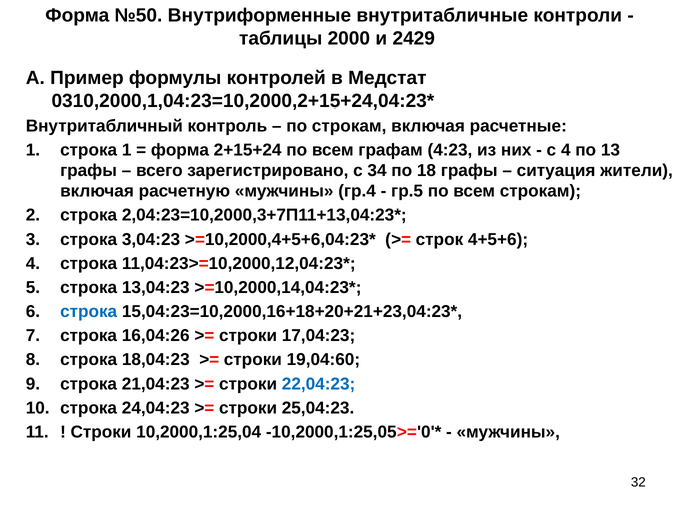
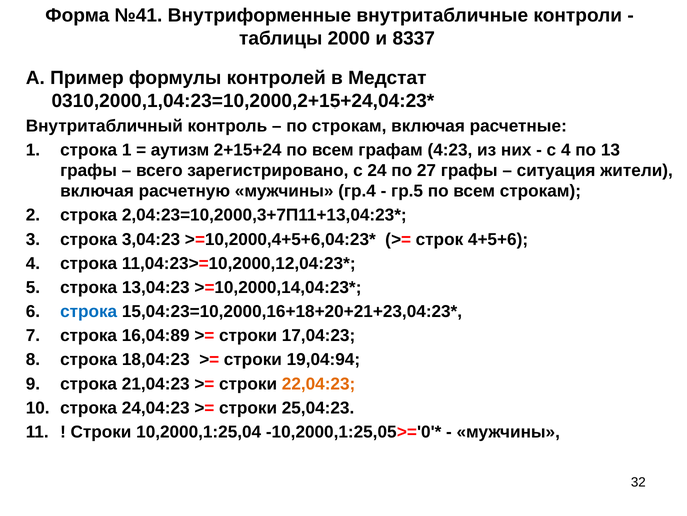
№50: №50 -> №41
2429: 2429 -> 8337
форма at (180, 150): форма -> аутизм
34: 34 -> 24
18: 18 -> 27
16,04:26: 16,04:26 -> 16,04:89
19,04:60: 19,04:60 -> 19,04:94
22,04:23 colour: blue -> orange
